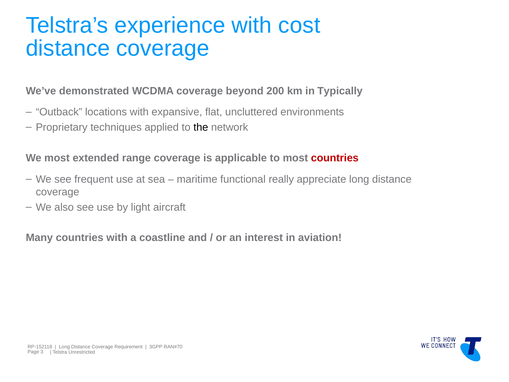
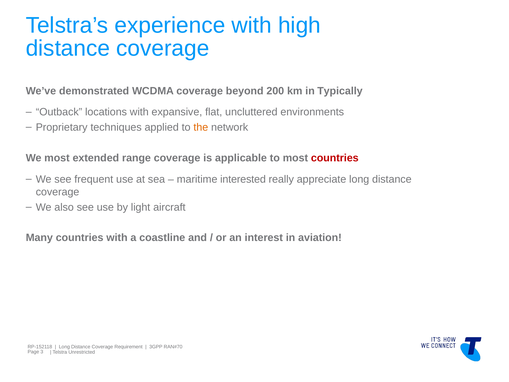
cost: cost -> high
the colour: black -> orange
functional: functional -> interested
